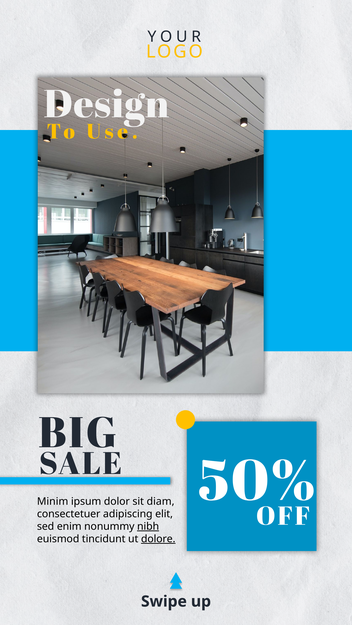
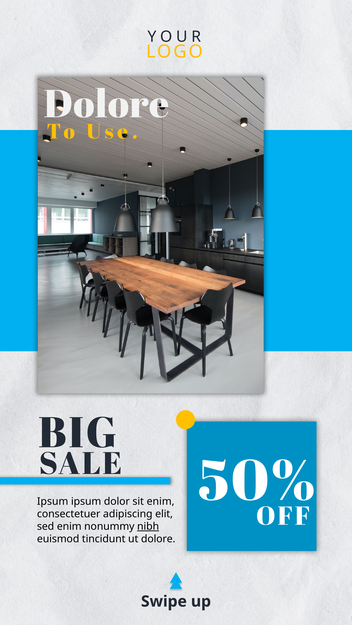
Design at (106, 105): Design -> Dolore
Minim at (53, 502): Minim -> Ipsum
sit diam: diam -> enim
dolore at (158, 540) underline: present -> none
